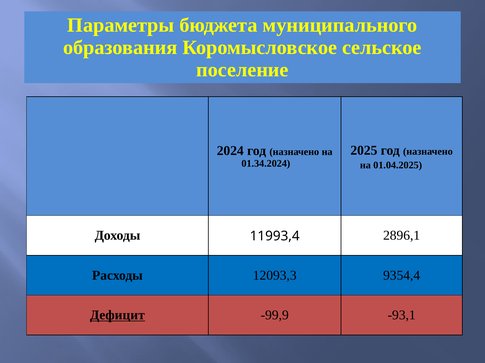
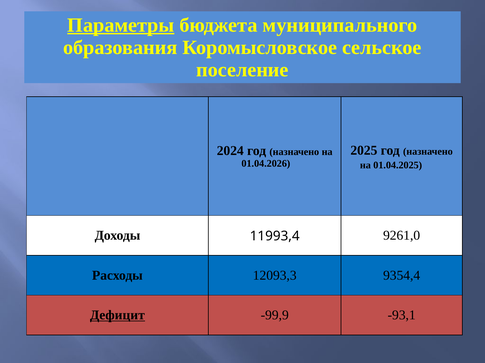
Параметры underline: none -> present
01.34.2024: 01.34.2024 -> 01.04.2026
2896,1: 2896,1 -> 9261,0
